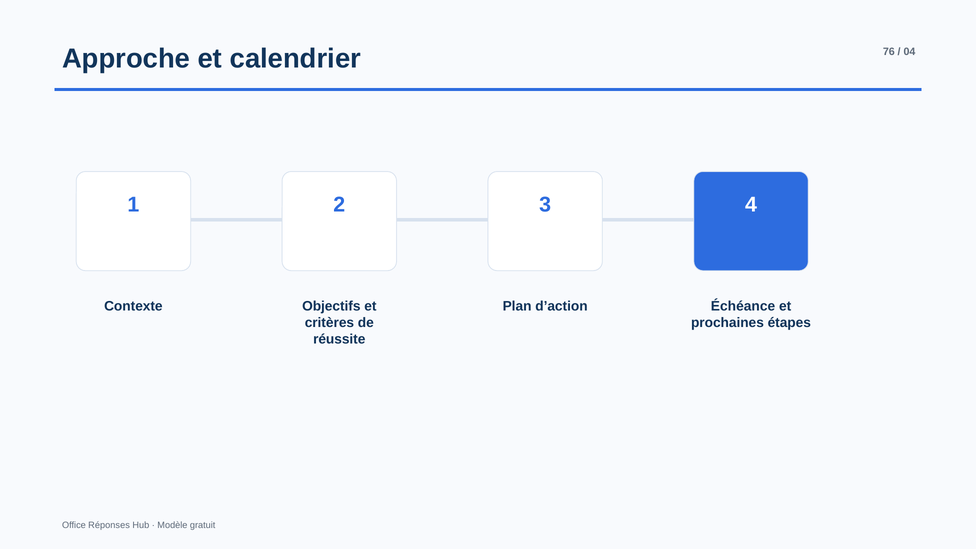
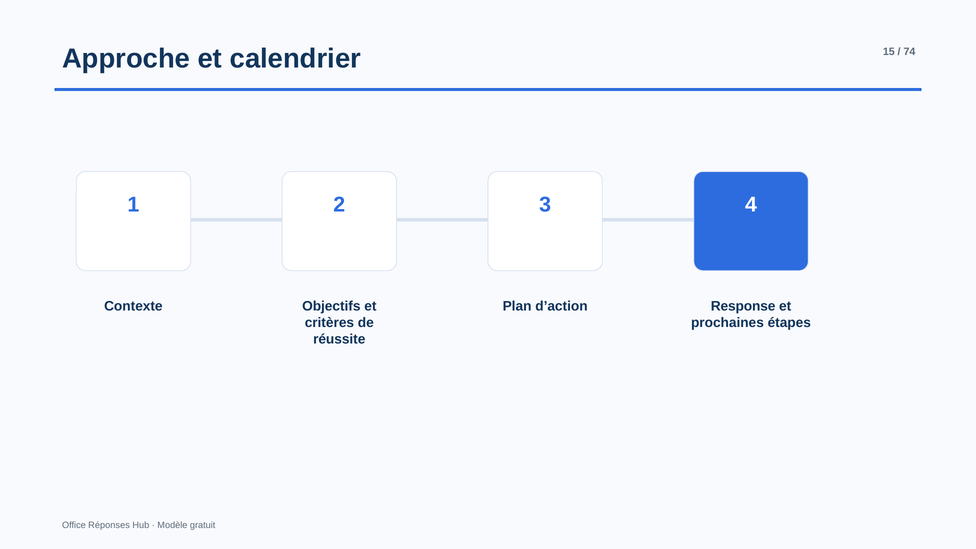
76: 76 -> 15
04: 04 -> 74
Échéance: Échéance -> Response
